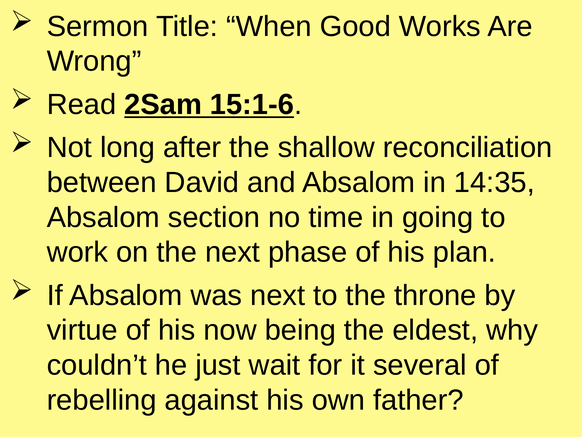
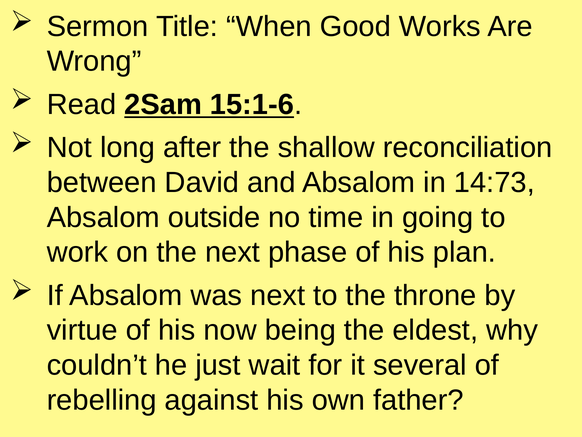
14:35: 14:35 -> 14:73
section: section -> outside
